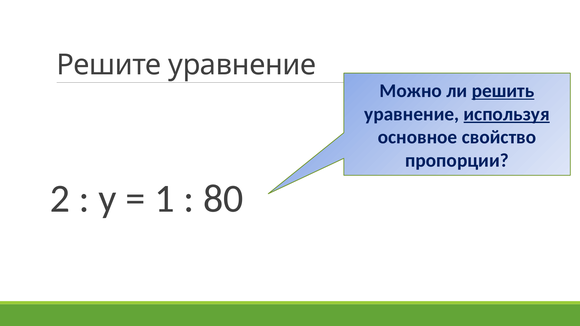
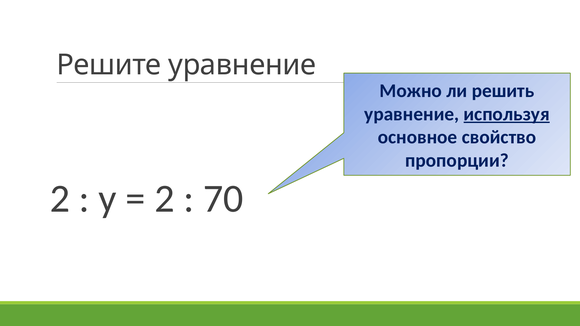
решить underline: present -> none
1 at (164, 199): 1 -> 2
80: 80 -> 70
